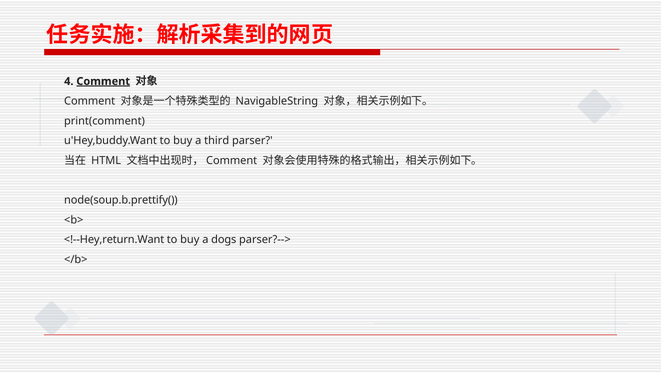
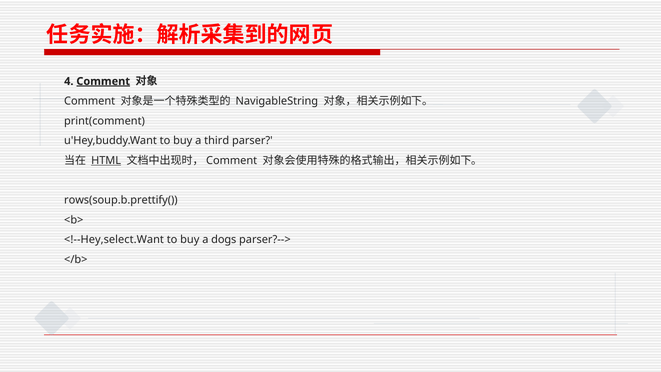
HTML underline: none -> present
node(soup.b.prettify(: node(soup.b.prettify( -> rows(soup.b.prettify(
<!--Hey,return.Want: <!--Hey,return.Want -> <!--Hey,select.Want
